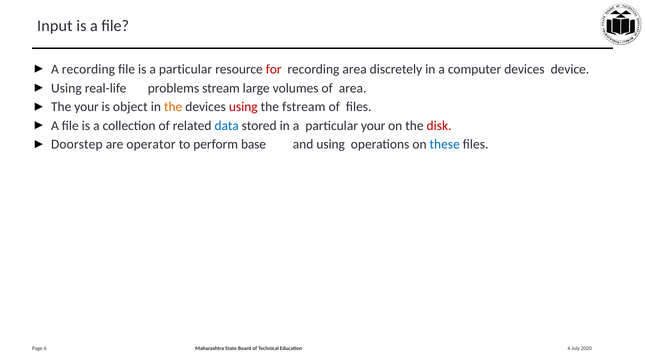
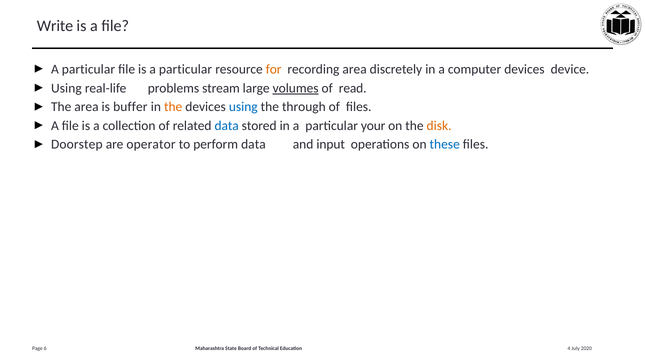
Input: Input -> Write
recording at (88, 69): recording -> particular
for colour: red -> orange
volumes underline: none -> present
of area: area -> read
The your: your -> area
object: object -> buffer
using at (243, 107) colour: red -> blue
fstream: fstream -> through
disk colour: red -> orange
perform base: base -> data
and using: using -> input
